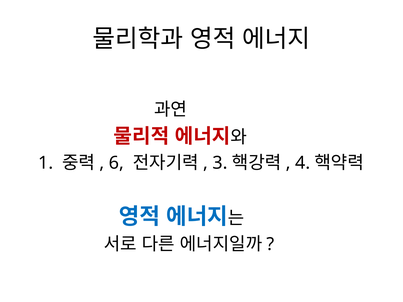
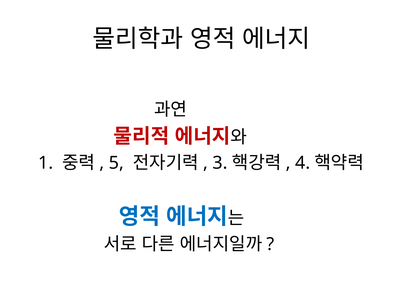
6: 6 -> 5
